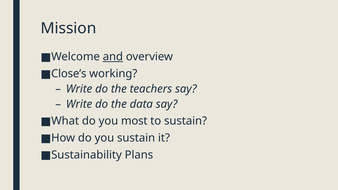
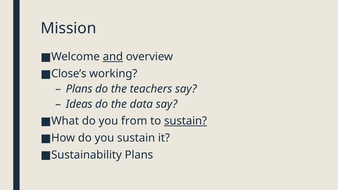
Write at (79, 89): Write -> Plans
Write at (79, 104): Write -> Ideas
most: most -> from
sustain at (186, 121) underline: none -> present
